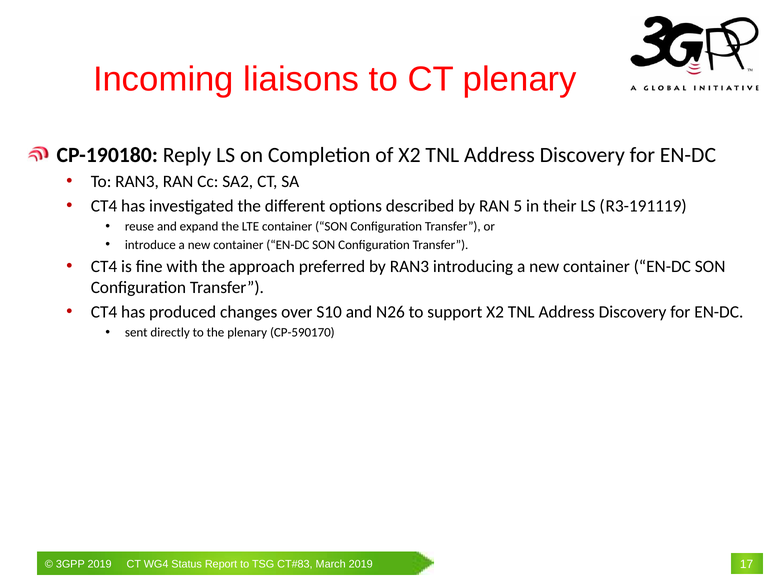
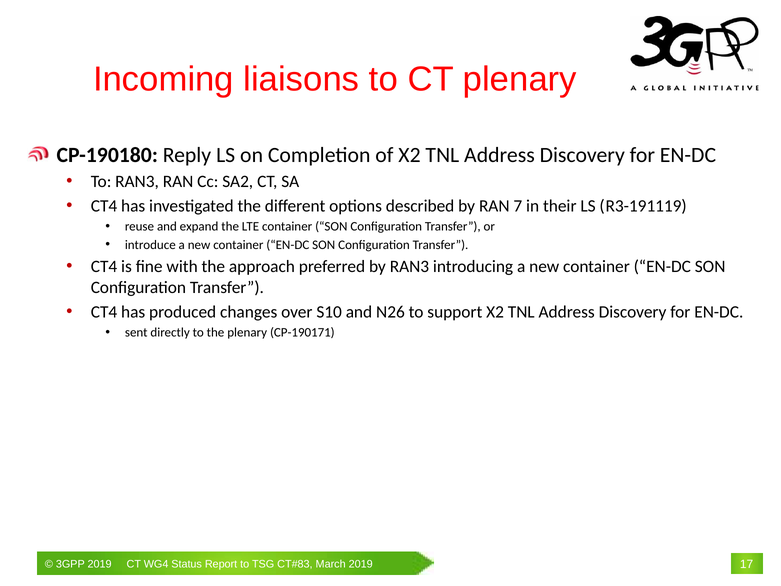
5: 5 -> 7
CP-590170: CP-590170 -> CP-190171
